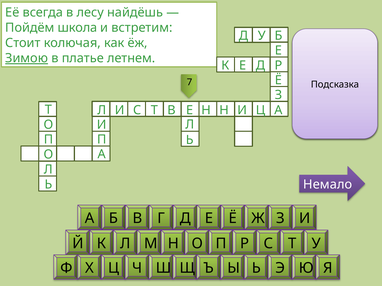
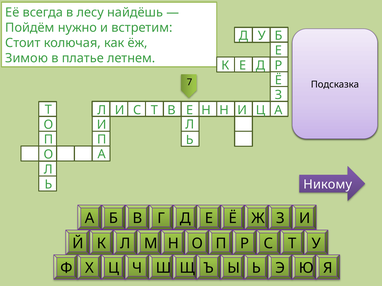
школа: школа -> нужно
Зимою underline: present -> none
Немало: Немало -> Никому
